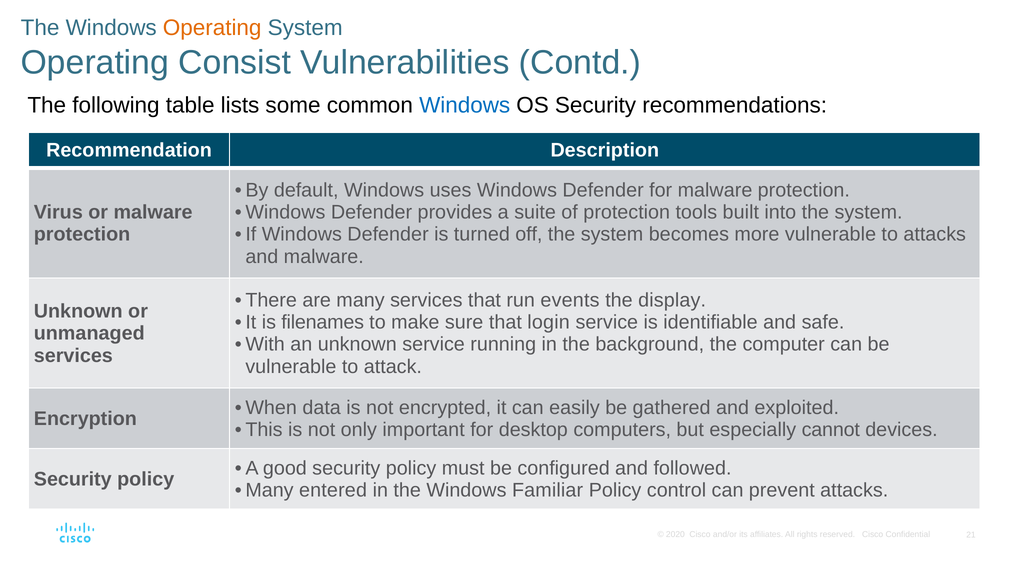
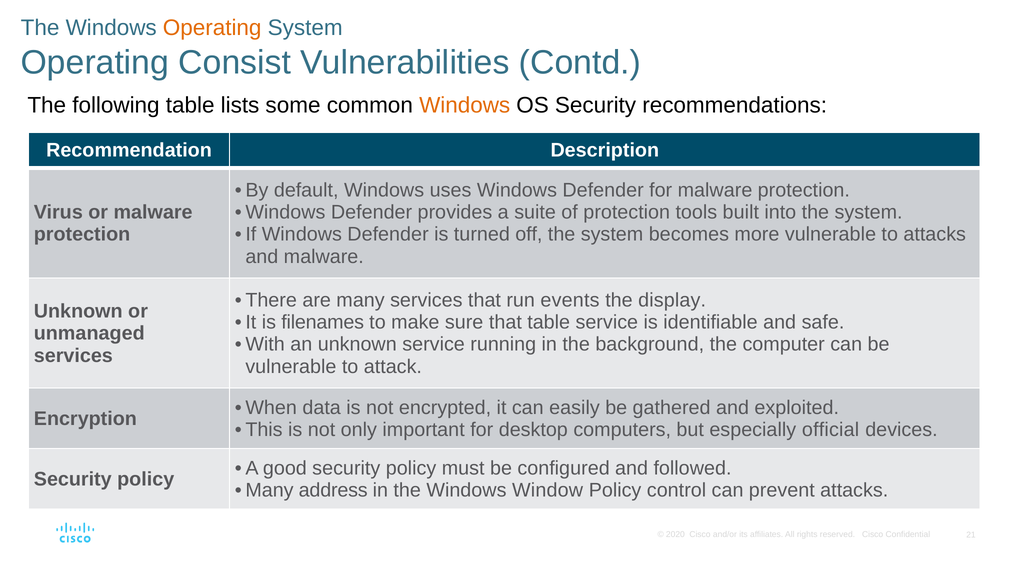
Windows at (465, 106) colour: blue -> orange
that login: login -> table
cannot: cannot -> official
entered: entered -> address
Familiar: Familiar -> Window
